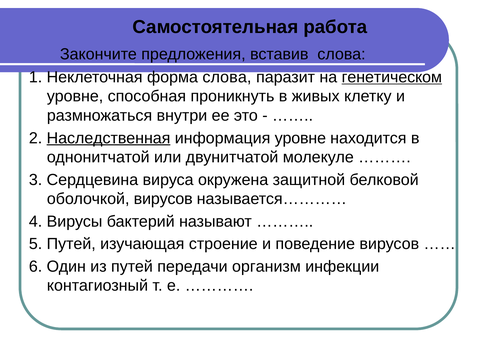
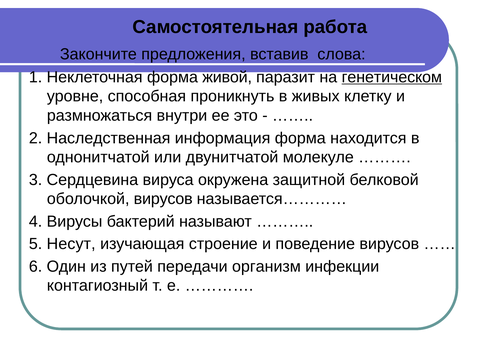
форма слова: слова -> живой
Наследственная underline: present -> none
информация уровне: уровне -> форма
5 Путей: Путей -> Несут
